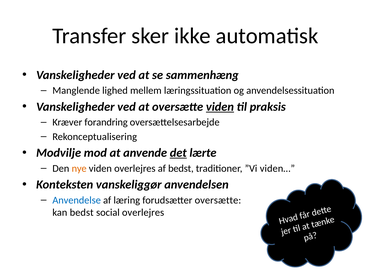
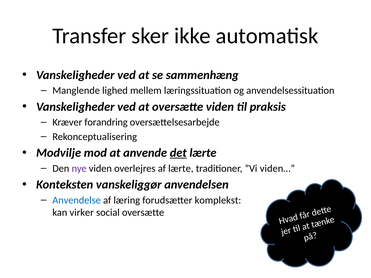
viden at (220, 107) underline: present -> none
nye colour: orange -> purple
af bedst: bedst -> lærte
forudsætter oversætte: oversætte -> komplekst
kan bedst: bedst -> virker
social overlejres: overlejres -> oversætte
